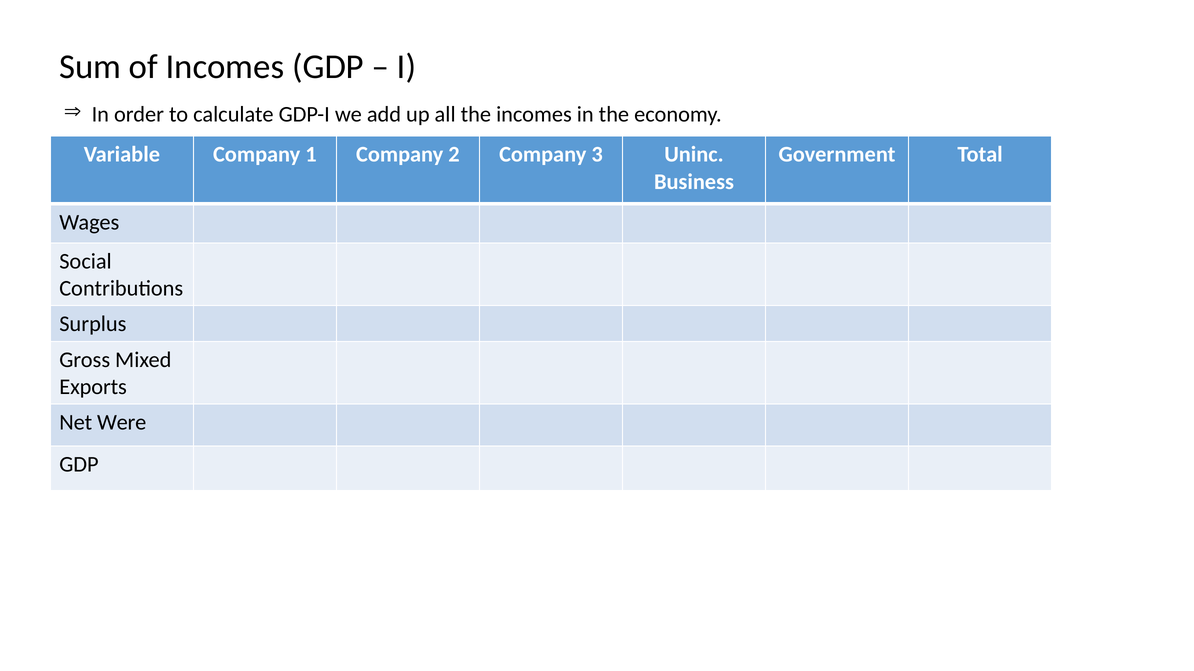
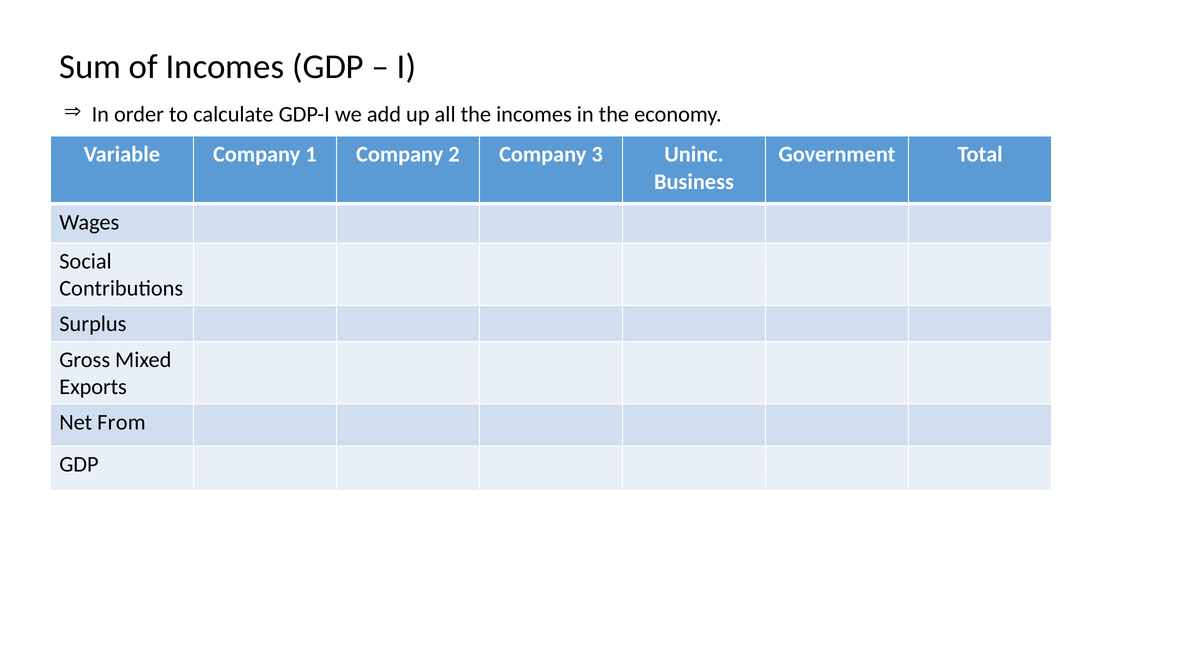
Were: Were -> From
